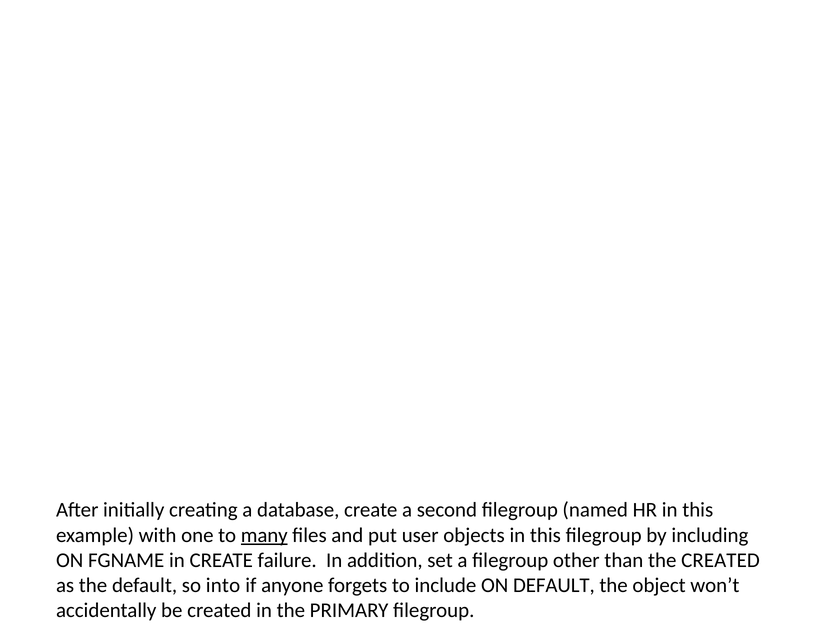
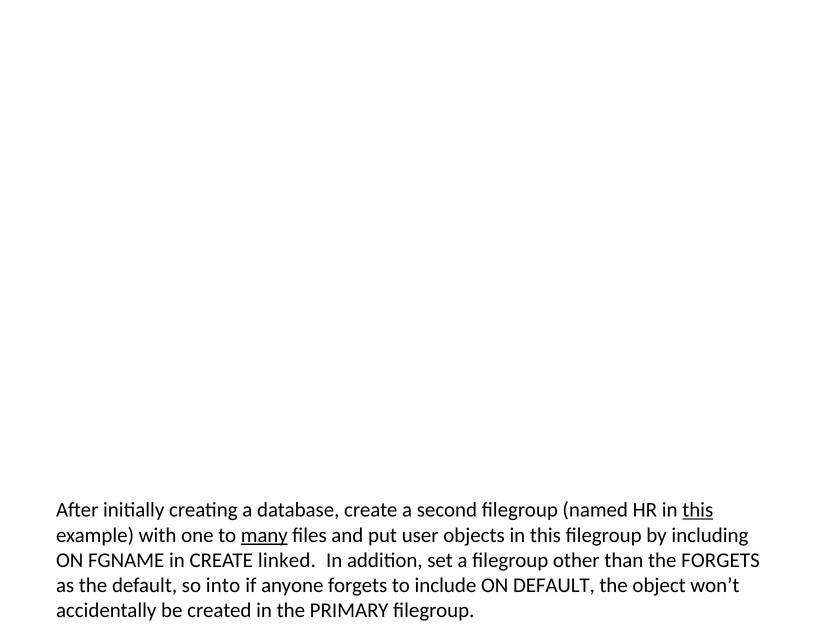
this at (698, 510) underline: none -> present
failure: failure -> linked
the CREATED: CREATED -> FORGETS
